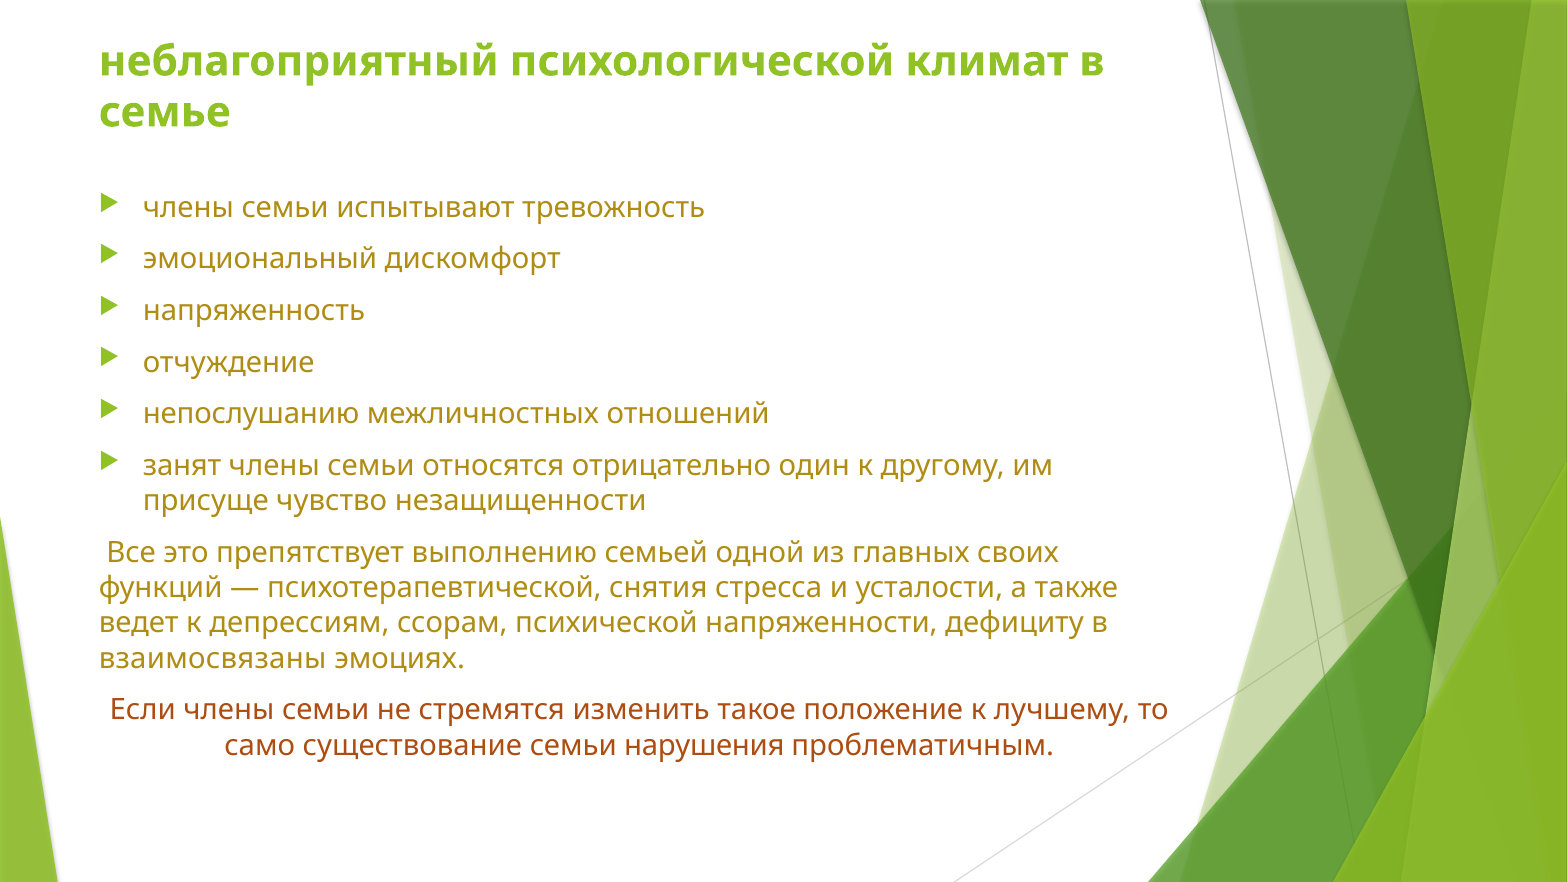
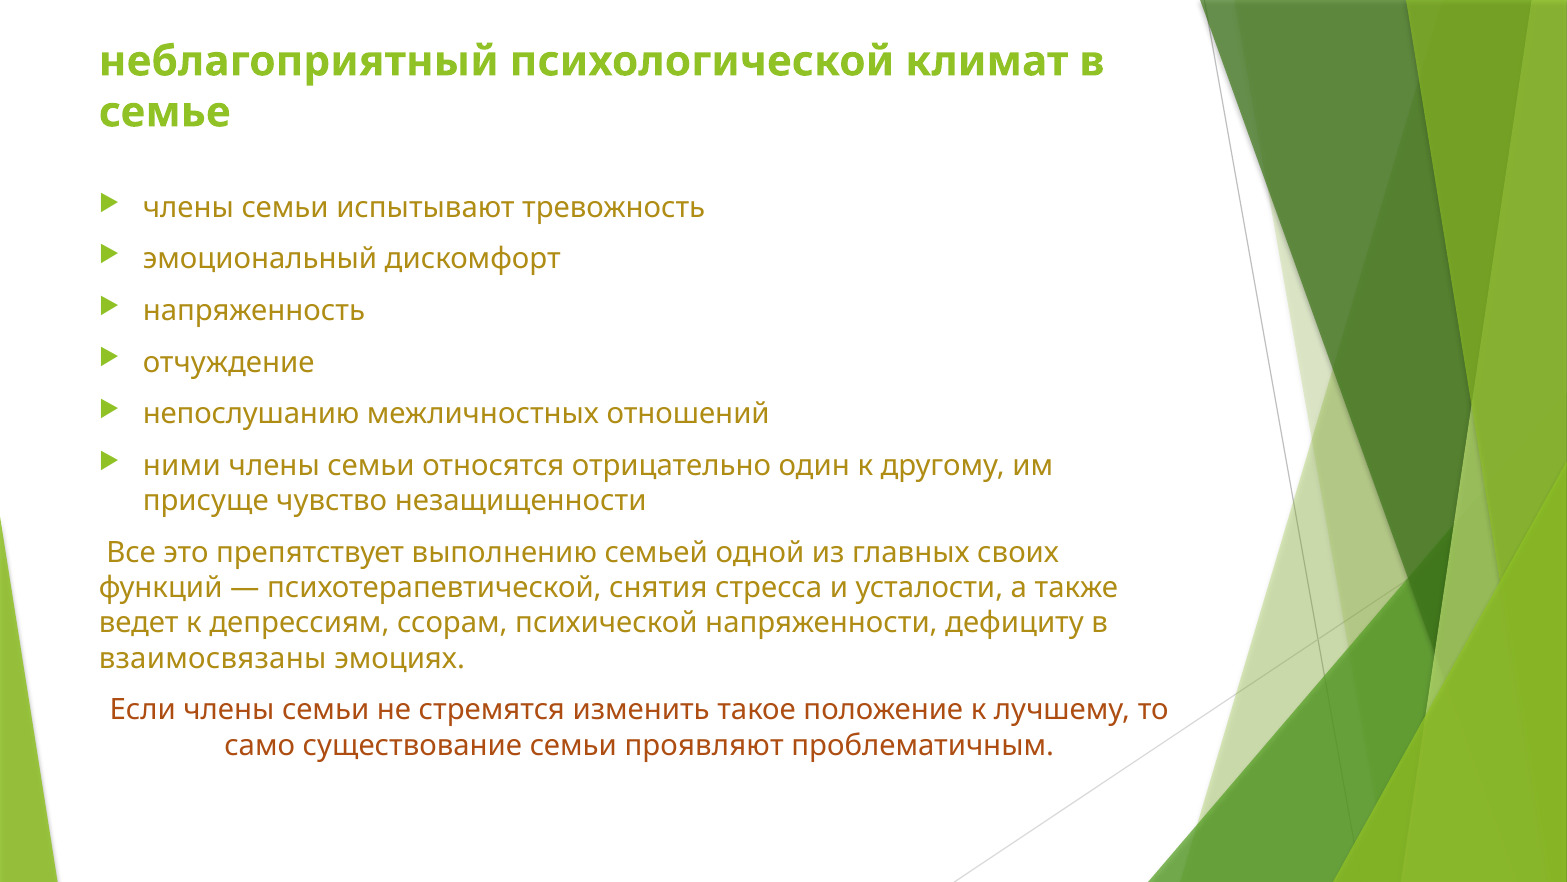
занят: занят -> ними
нарушения: нарушения -> проявляют
